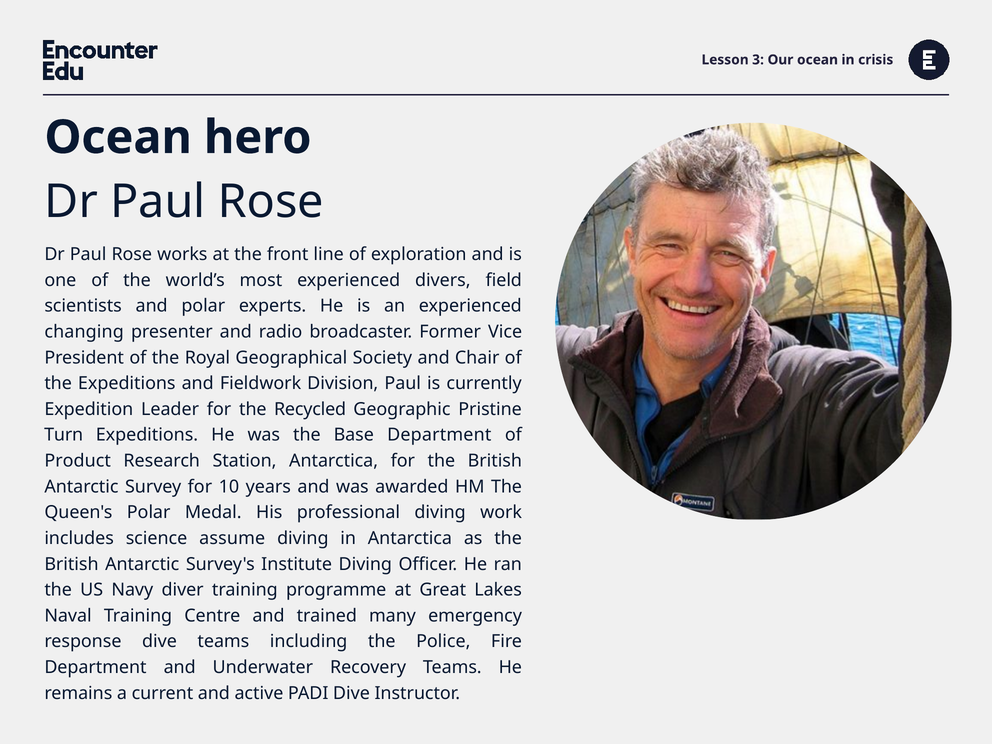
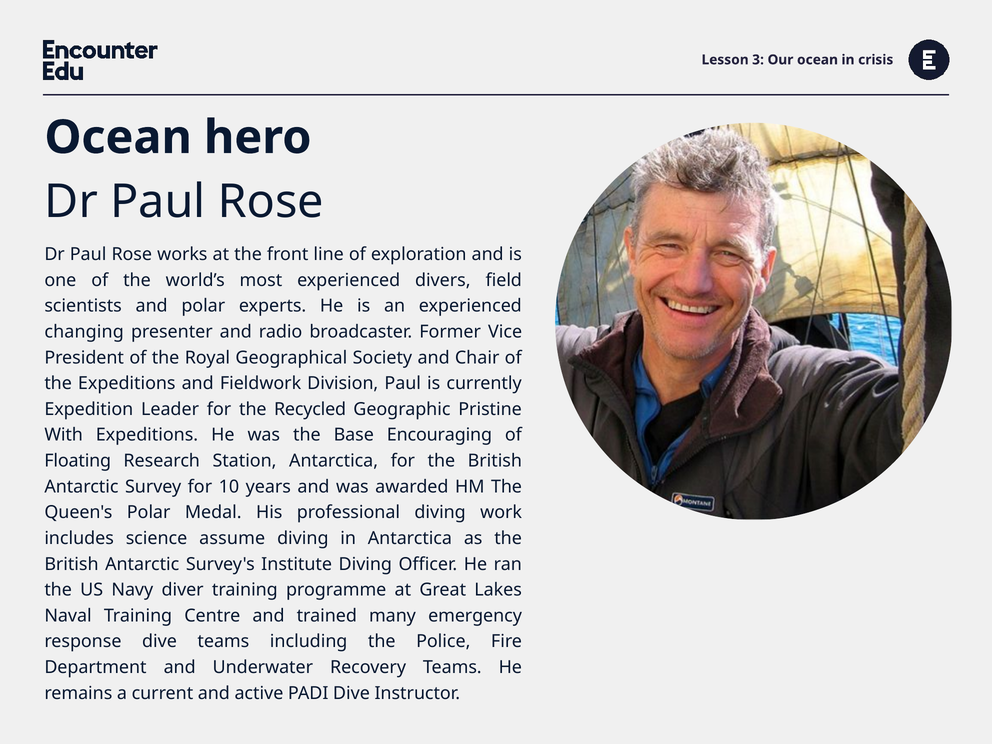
Turn: Turn -> With
Base Department: Department -> Encouraging
Product: Product -> Floating
